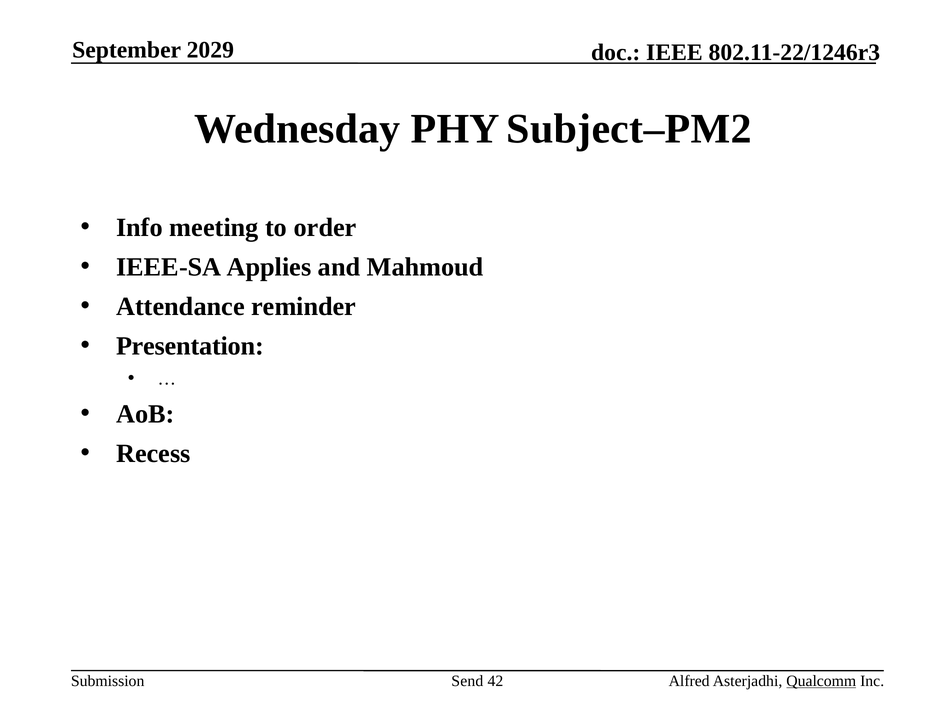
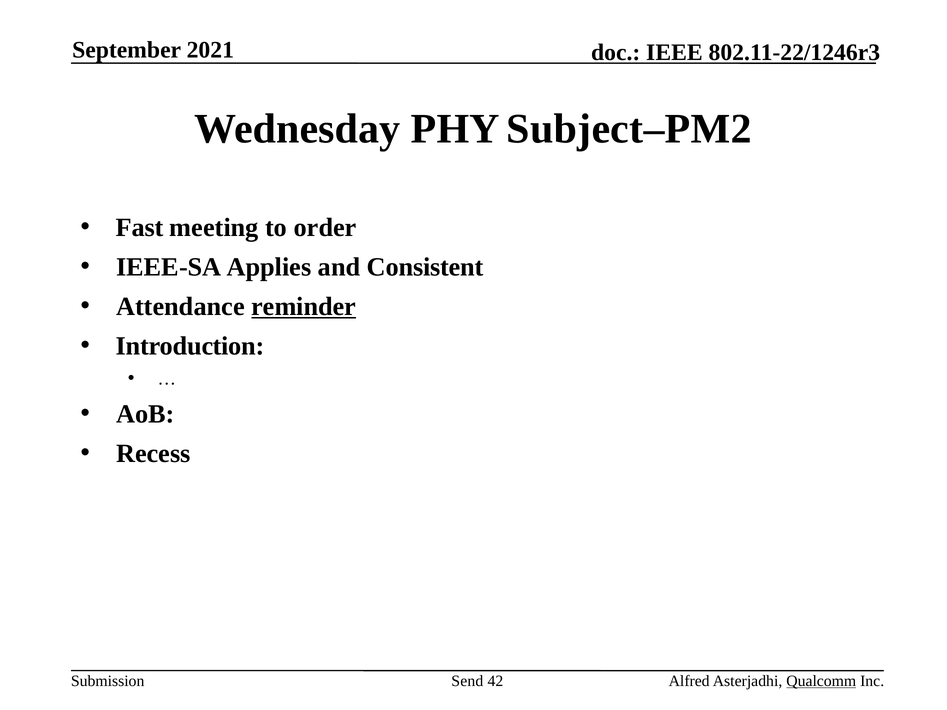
2029: 2029 -> 2021
Info: Info -> Fast
Mahmoud: Mahmoud -> Consistent
reminder underline: none -> present
Presentation: Presentation -> Introduction
